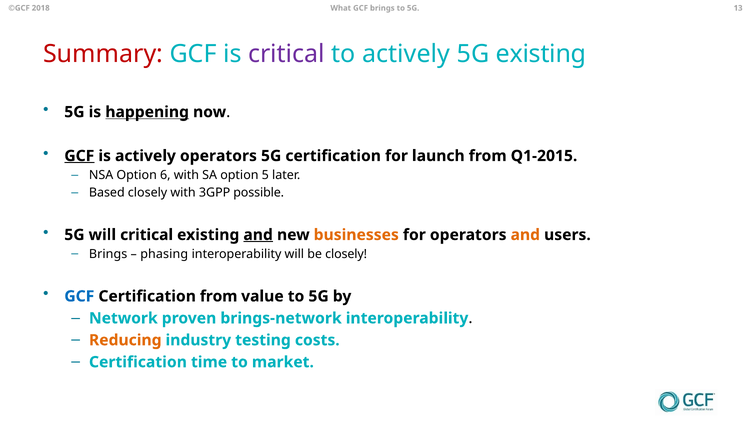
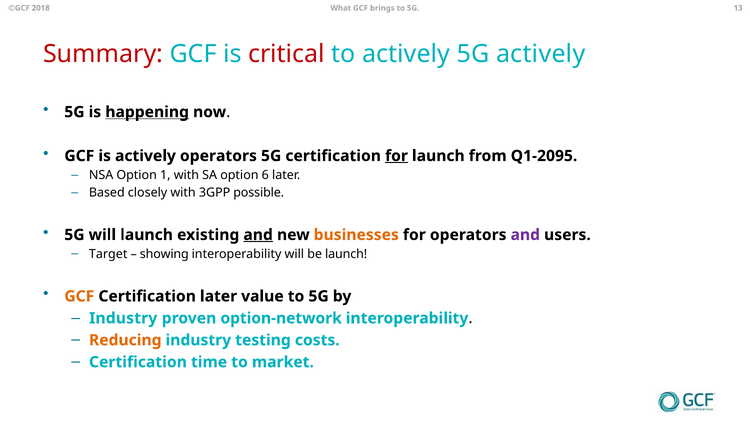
critical at (286, 54) colour: purple -> red
5G existing: existing -> actively
GCF at (79, 156) underline: present -> none
for at (396, 156) underline: none -> present
Q1-2015: Q1-2015 -> Q1-2095
6: 6 -> 1
5: 5 -> 6
will critical: critical -> launch
and at (525, 235) colour: orange -> purple
Brings at (108, 254): Brings -> Target
phasing: phasing -> showing
be closely: closely -> launch
GCF at (79, 296) colour: blue -> orange
Certification from: from -> later
Network at (123, 318): Network -> Industry
brings-network: brings-network -> option-network
